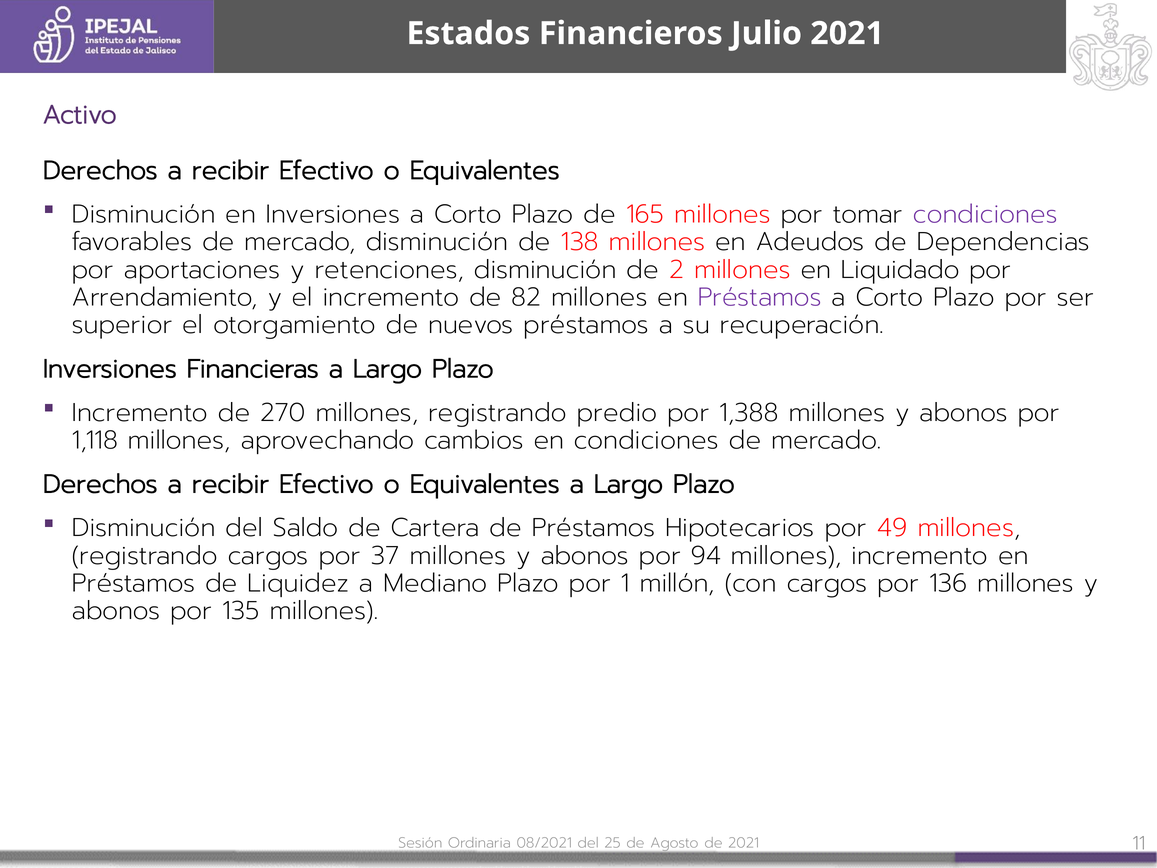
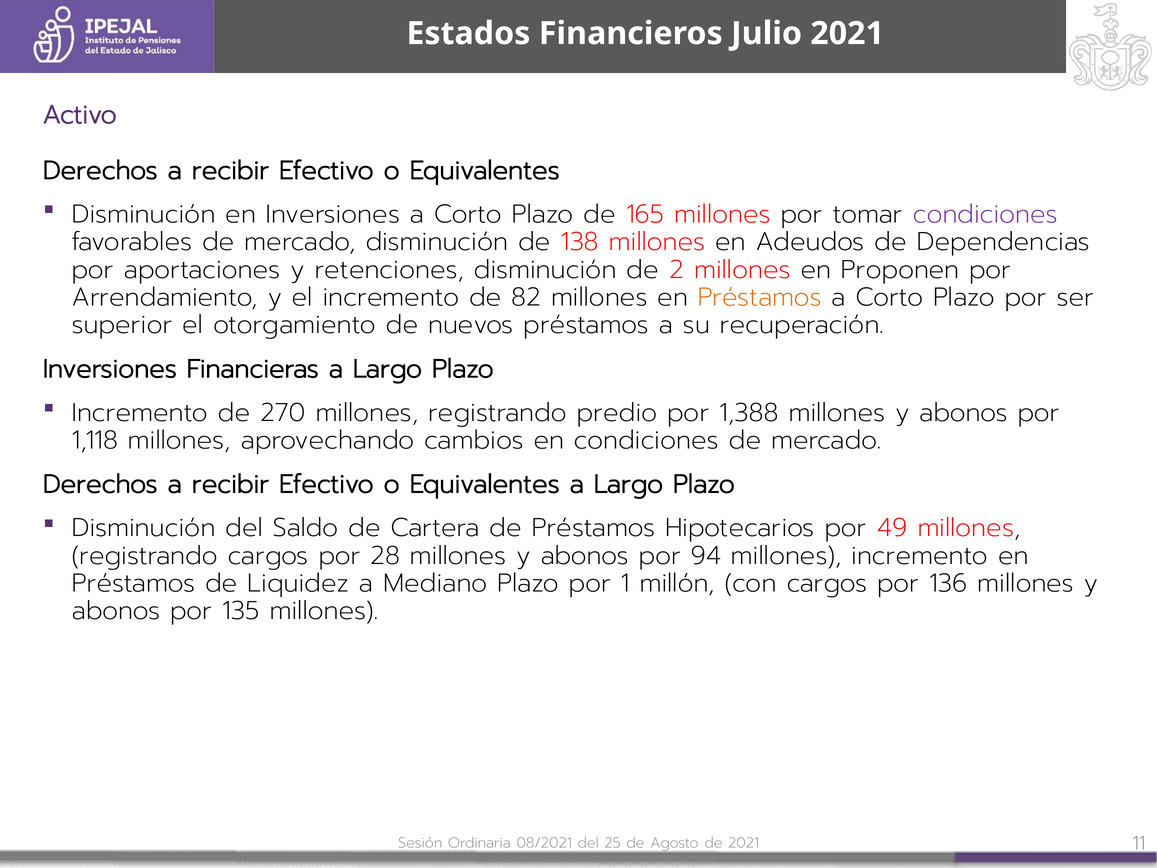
Liquidado: Liquidado -> Proponen
Préstamos at (760, 297) colour: purple -> orange
37: 37 -> 28
